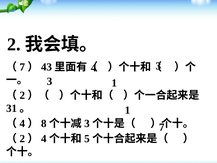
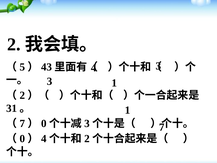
7 at (22, 67): 7 -> 5
4 at (22, 123): 4 -> 7
8 at (44, 123): 8 -> 0
2 at (22, 139): 2 -> 0
5 at (87, 139): 5 -> 2
